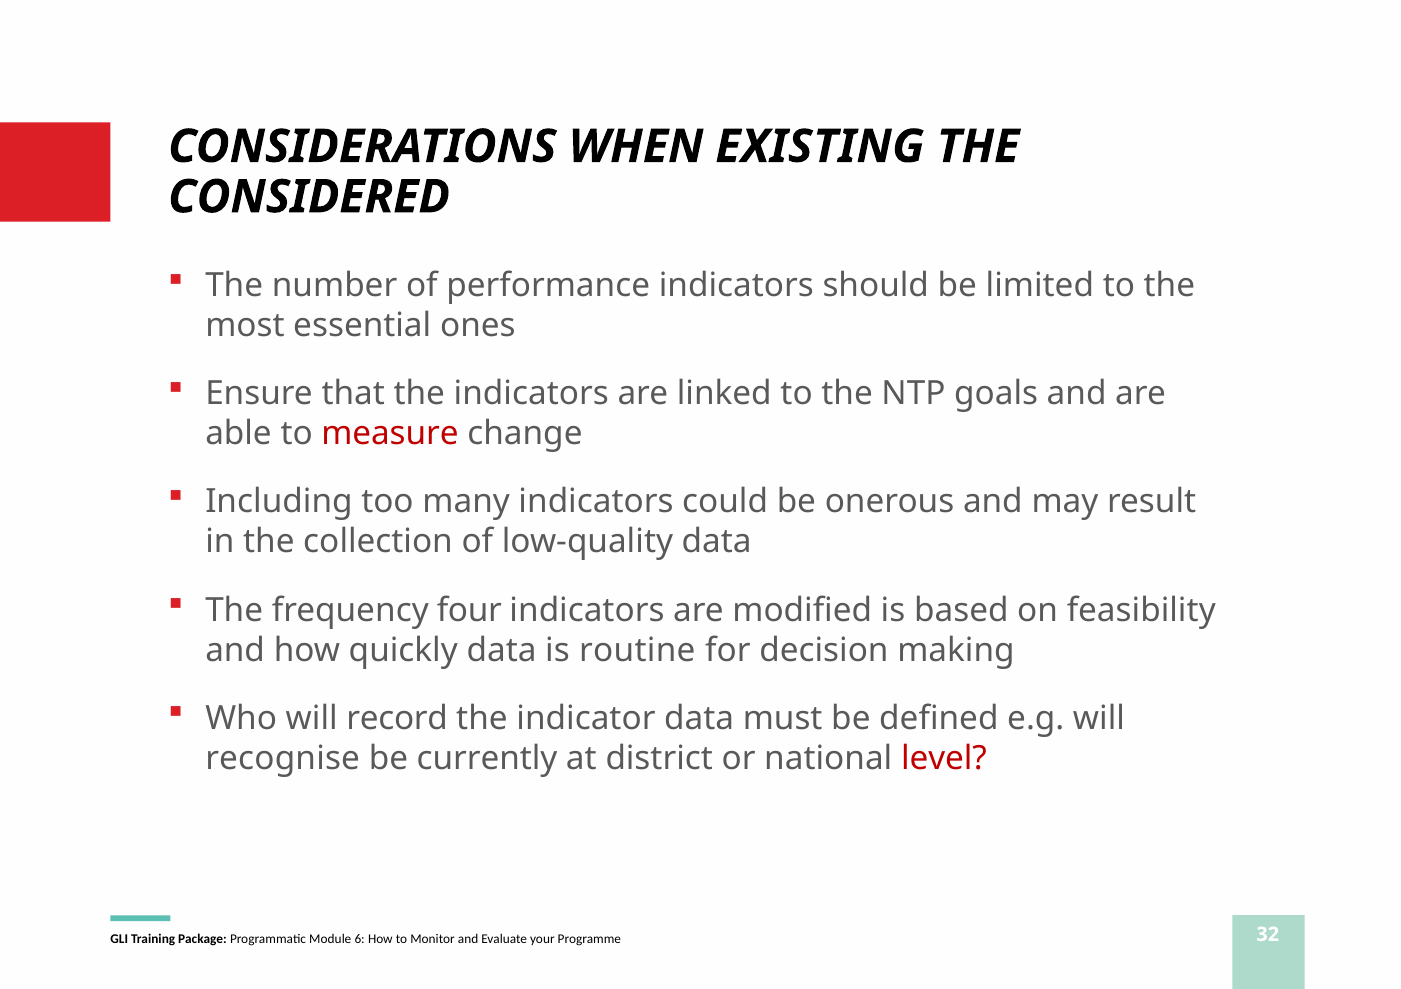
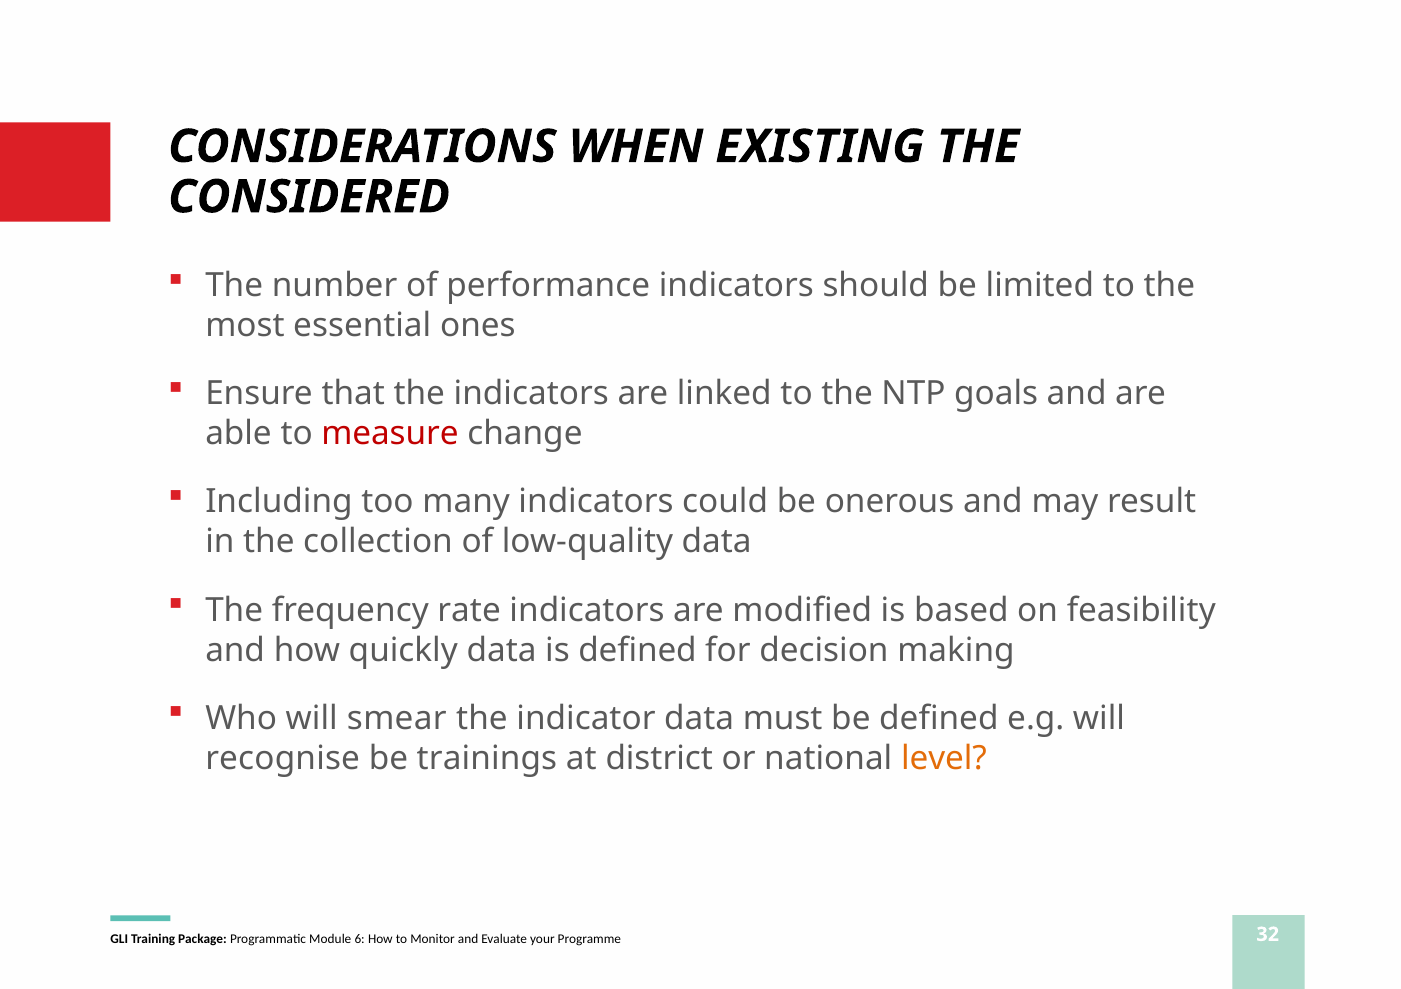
four: four -> rate
is routine: routine -> defined
record: record -> smear
currently: currently -> trainings
level colour: red -> orange
